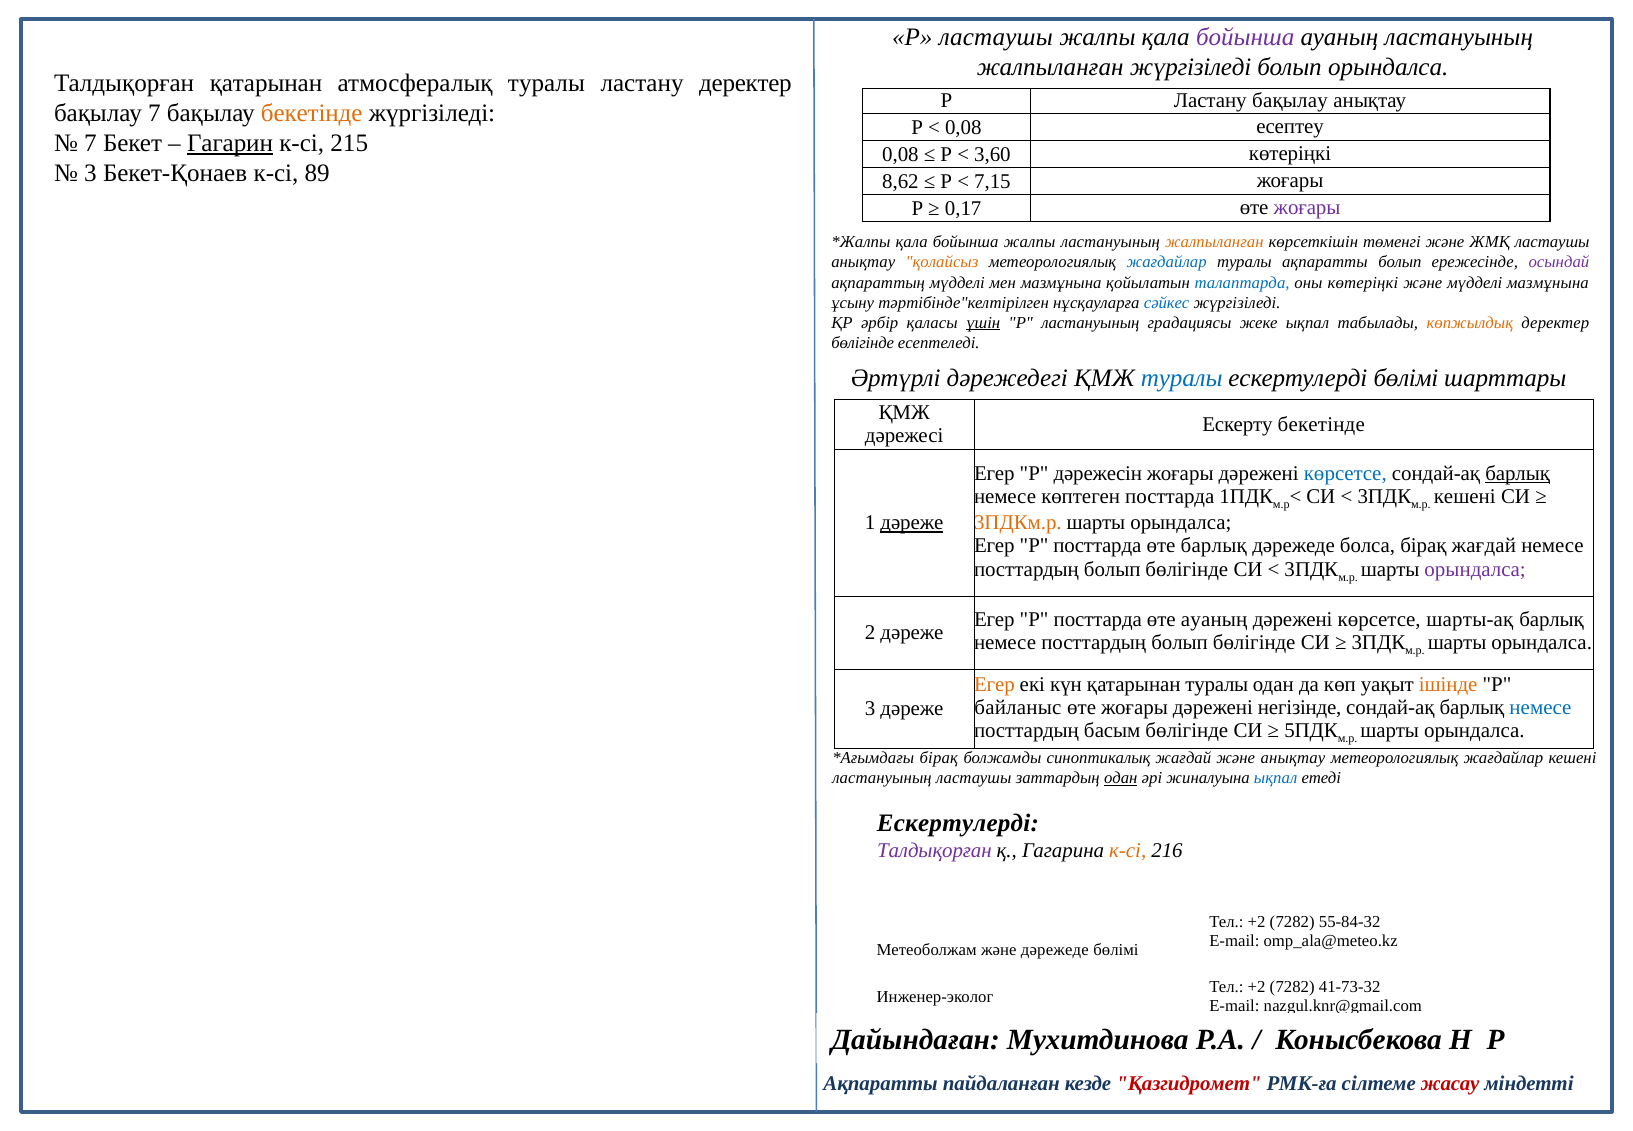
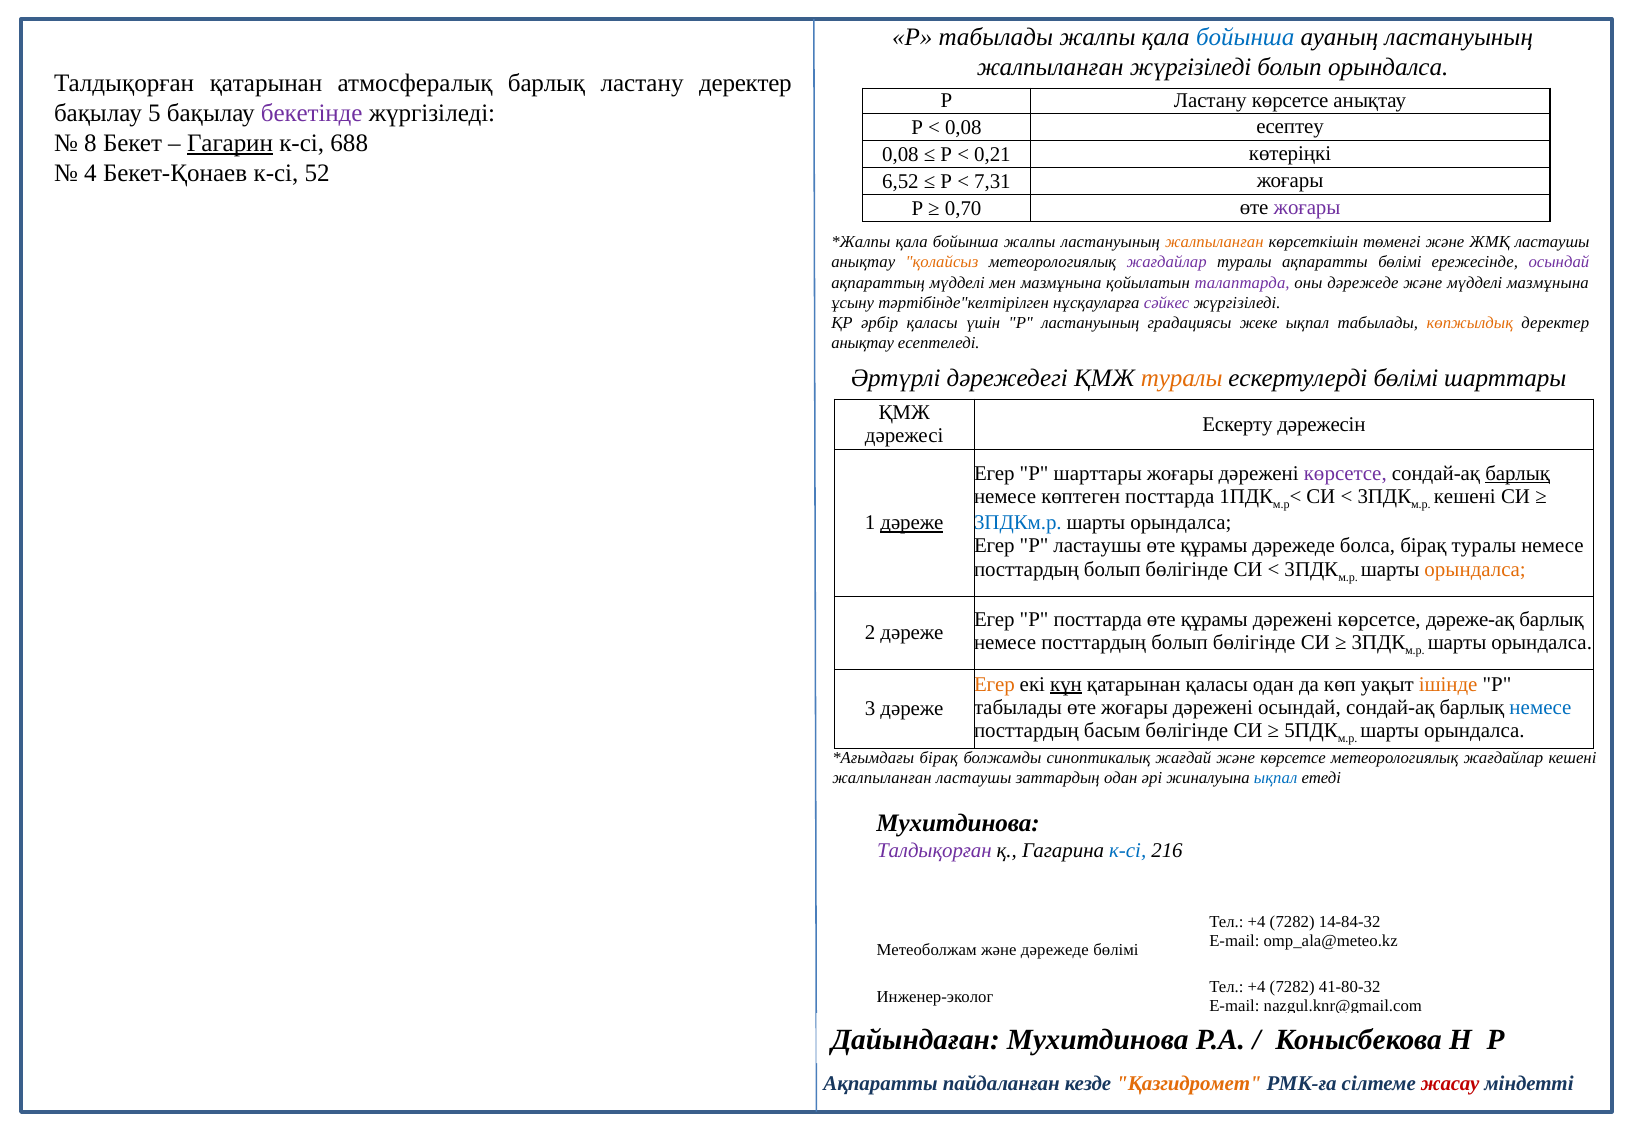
ластаушы at (996, 37): ластаушы -> табылады
бойынша at (1245, 37) colour: purple -> blue
атмосфералық туралы: туралы -> барлық
Ластану бақылау: бақылау -> көрсетсе
бақылау 7: 7 -> 5
бекетінде at (312, 113) colour: orange -> purple
7 at (90, 143): 7 -> 8
215: 215 -> 688
3,60: 3,60 -> 0,21
3 at (90, 173): 3 -> 4
89: 89 -> 52
8,62: 8,62 -> 6,52
7,15: 7,15 -> 7,31
0,17: 0,17 -> 0,70
жағдайлар at (1167, 262) colour: blue -> purple
ақпаратты болып: болып -> бөлімі
талаптарда colour: blue -> purple
оны көтеріңкі: көтеріңкі -> дәрежеде
сәйкес colour: blue -> purple
үшін underline: present -> none
бөлігінде at (863, 343): бөлігінде -> анықтау
туралы at (1182, 378) colour: blue -> orange
Ескерту бекетінде: бекетінде -> дәрежесін
Р дәрежесін: дәрежесін -> шарттары
көрсетсе at (1345, 473) colour: blue -> purple
3ПДКм.р colour: orange -> blue
P посттарда: посттарда -> ластаушы
барлық at (1214, 546): барлық -> құрамы
бірақ жағдай: жағдай -> туралы
орындалса at (1475, 569) colour: purple -> orange
ауаның at (1214, 619): ауаның -> құрамы
шарты-ақ: шарты-ақ -> дәреже-ақ
күн underline: none -> present
қатарынан туралы: туралы -> қаласы
байланыс at (1018, 707): байланыс -> табылады
дәрежені негізінде: негізінде -> осындай
және анықтау: анықтау -> көрсетсе
ластануының at (882, 778): ластануының -> жалпыланған
одан at (1121, 778) underline: present -> none
Ескертулерді at (958, 823): Ескертулерді -> Мухитдинова
к-сі at (1128, 850) colour: orange -> blue
+2 at (1257, 922): +2 -> +4
55-84-32: 55-84-32 -> 14-84-32
+2 at (1257, 987): +2 -> +4
41-73-32: 41-73-32 -> 41-80-32
Қазгидромет colour: red -> orange
